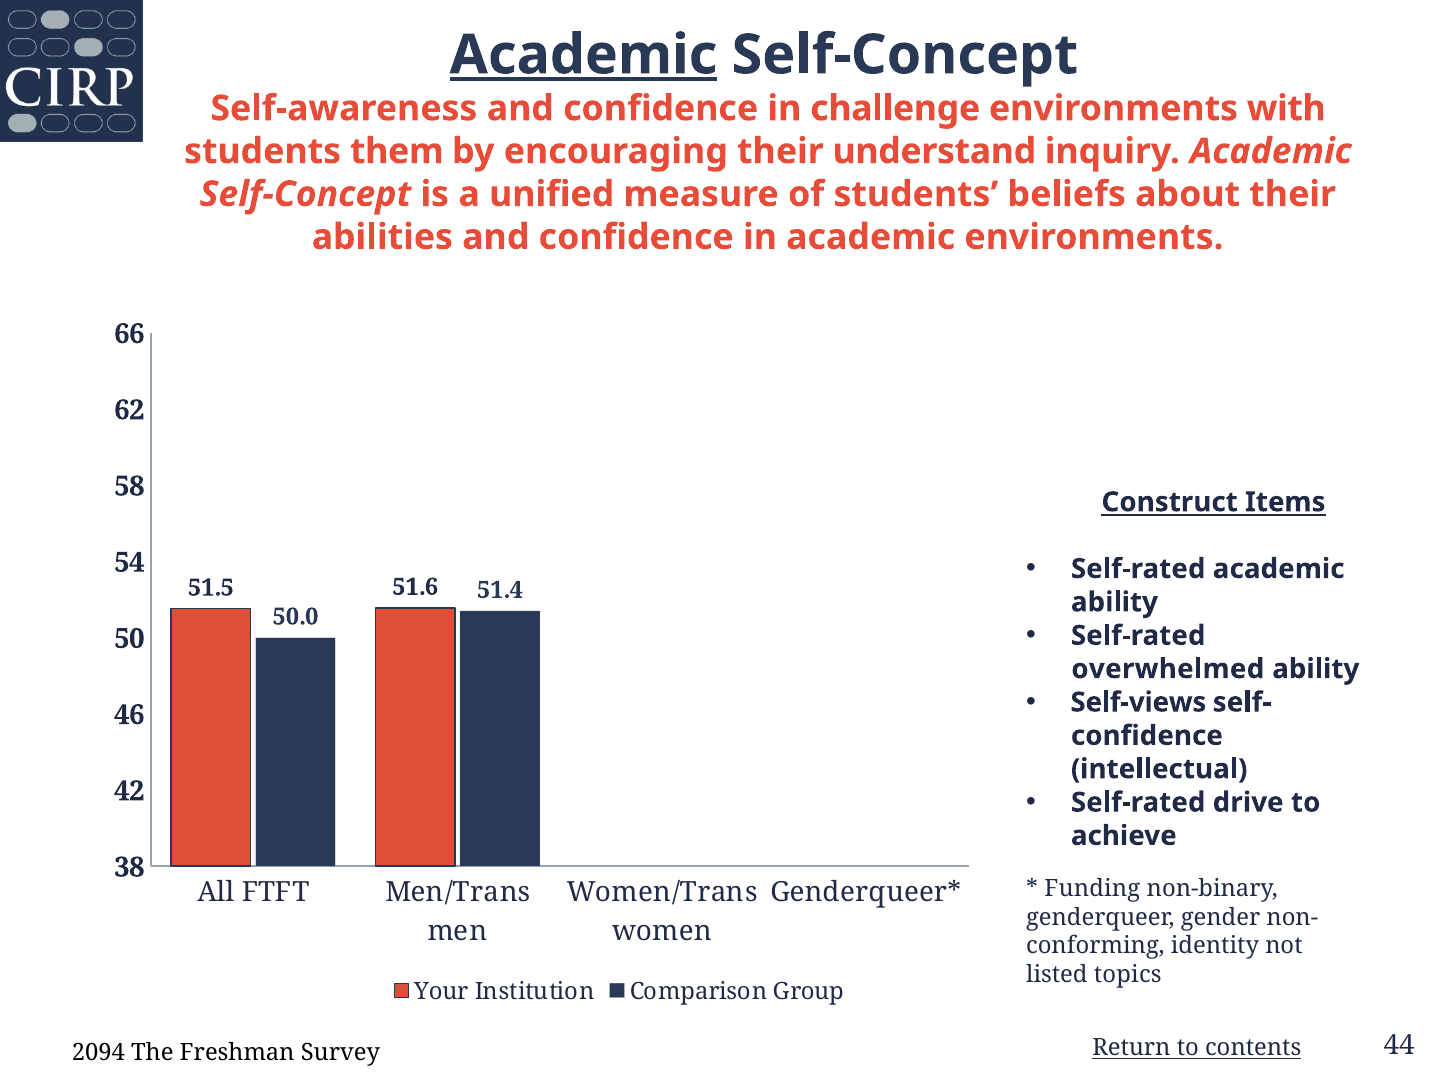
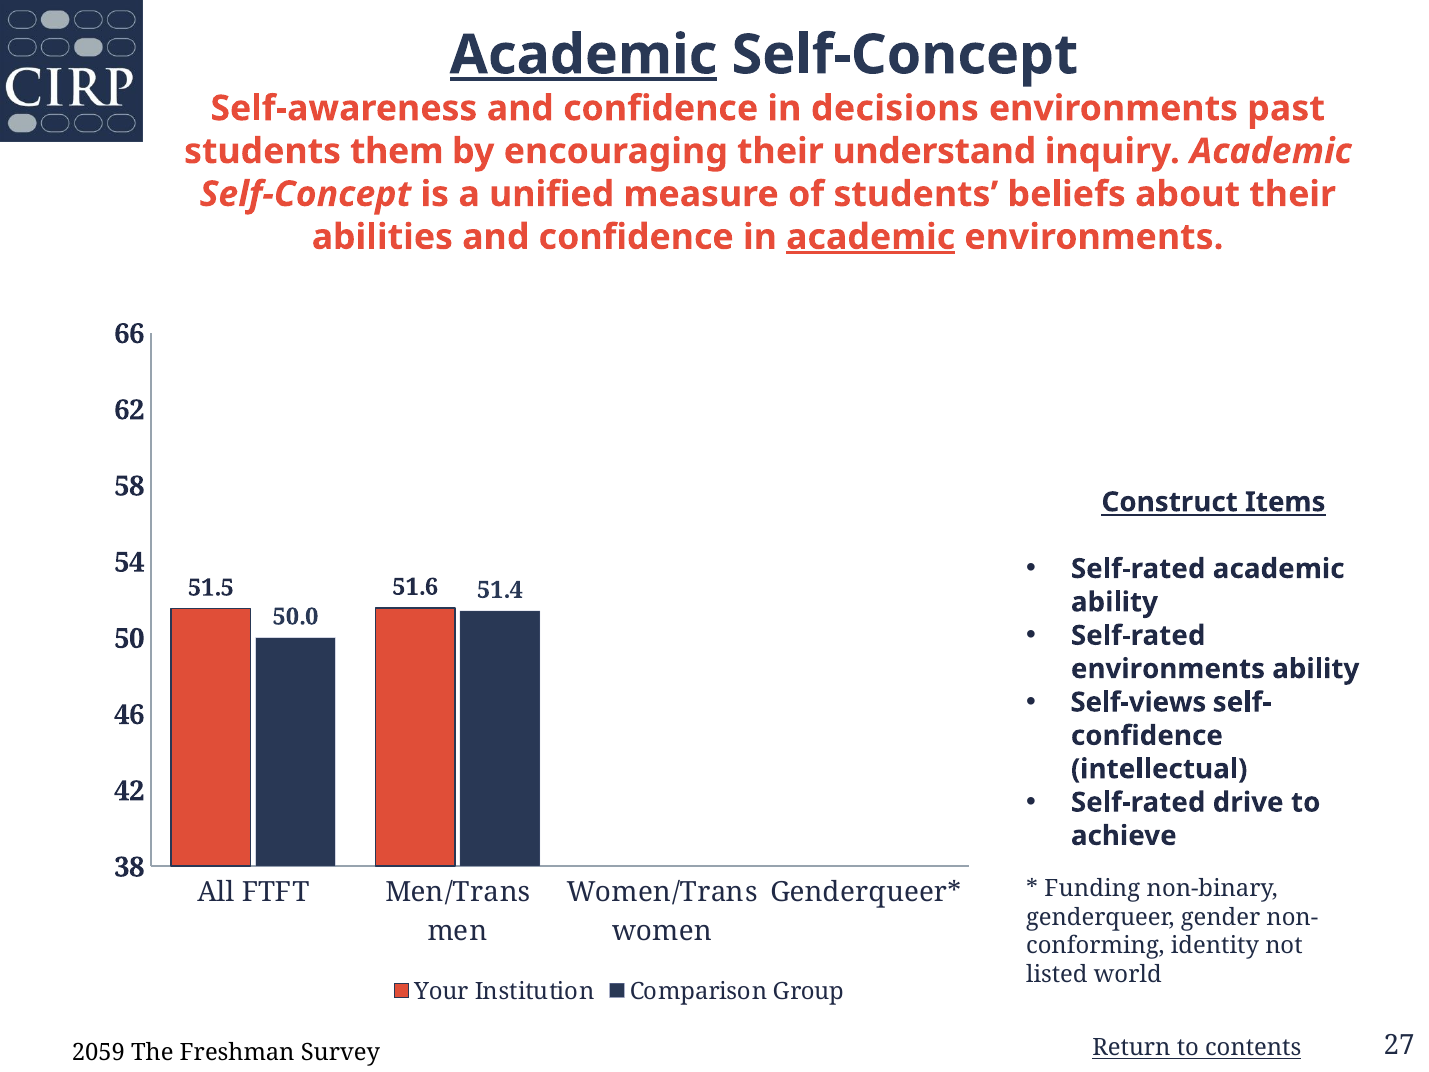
challenge: challenge -> decisions
with: with -> past
academic at (871, 237) underline: none -> present
overwhelmed at (1168, 669): overwhelmed -> environments
topics: topics -> world
2094: 2094 -> 2059
44: 44 -> 27
